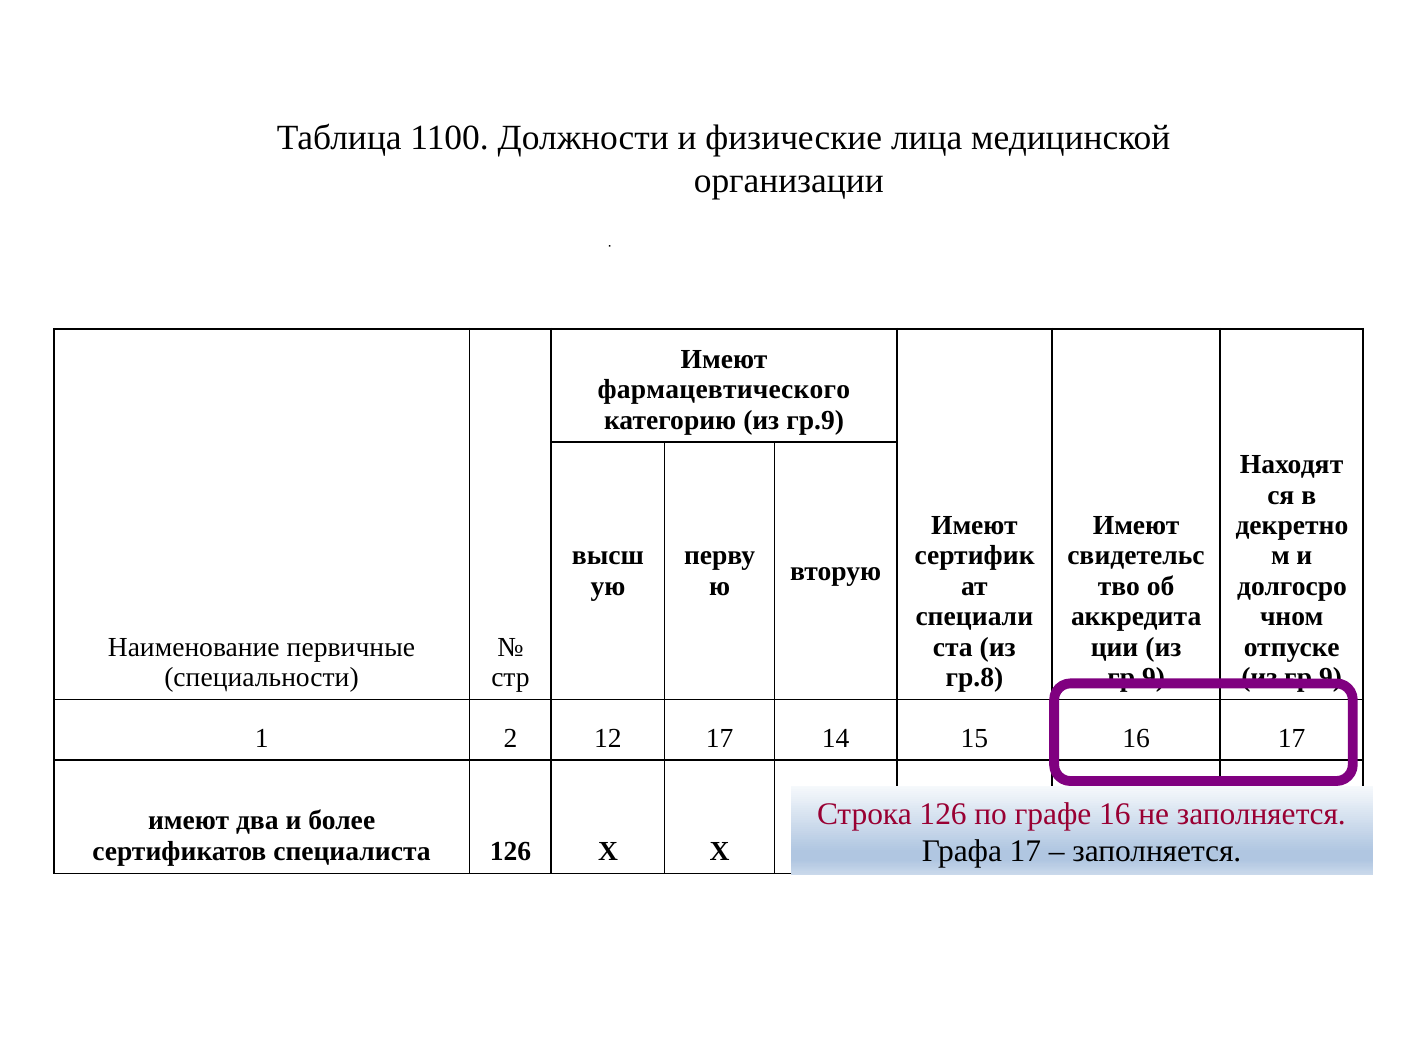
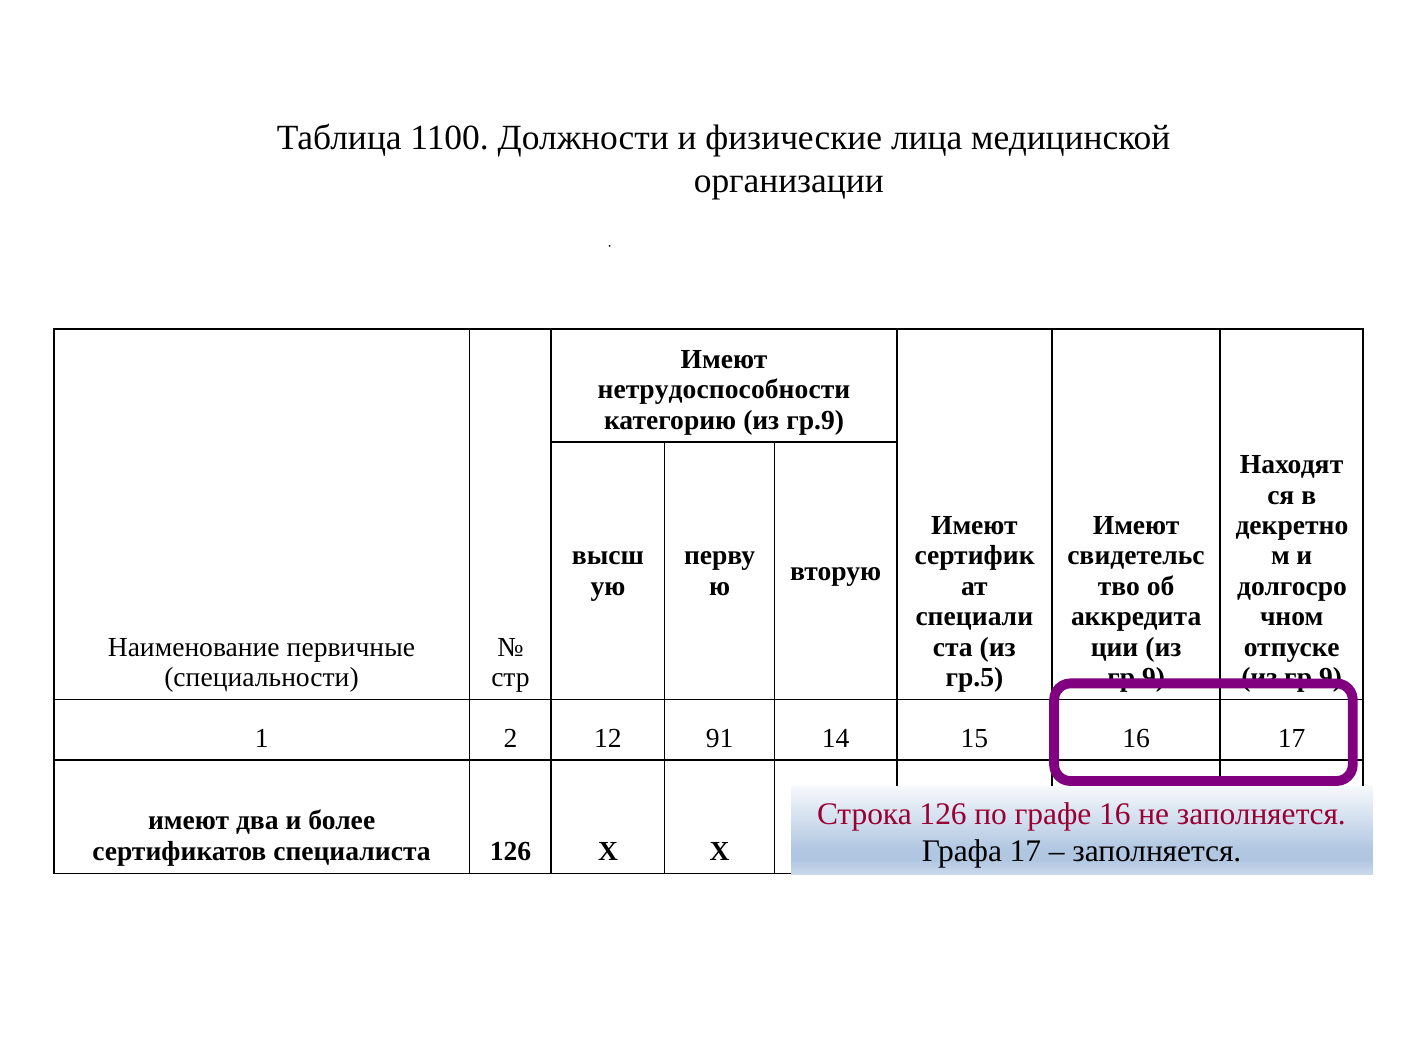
фармацевтического: фармацевтического -> нетрудоспособности
гр.8: гр.8 -> гр.5
12 17: 17 -> 91
